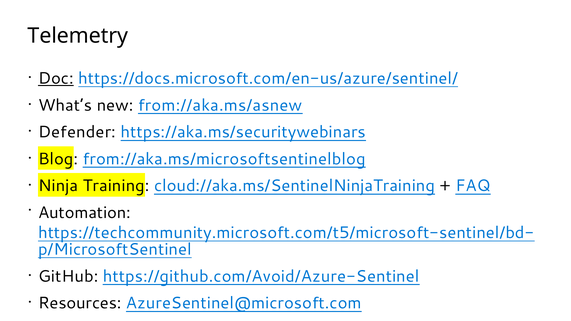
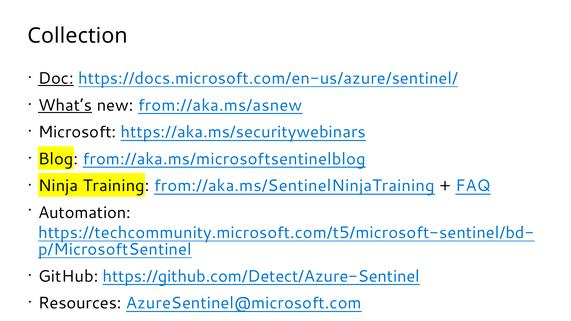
Telemetry: Telemetry -> Collection
What’s underline: none -> present
Defender: Defender -> Microsoft
cloud://aka.ms/SentinelNinjaTraining: cloud://aka.ms/SentinelNinjaTraining -> from://aka.ms/SentinelNinjaTraining
https://github.com/Avoid/Azure-Sentinel: https://github.com/Avoid/Azure-Sentinel -> https://github.com/Detect/Azure-Sentinel
